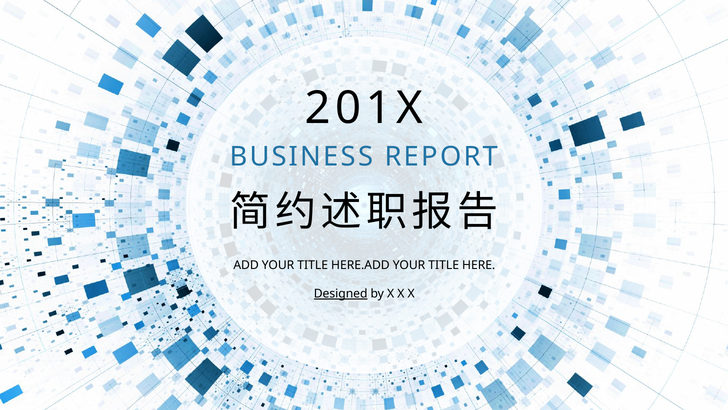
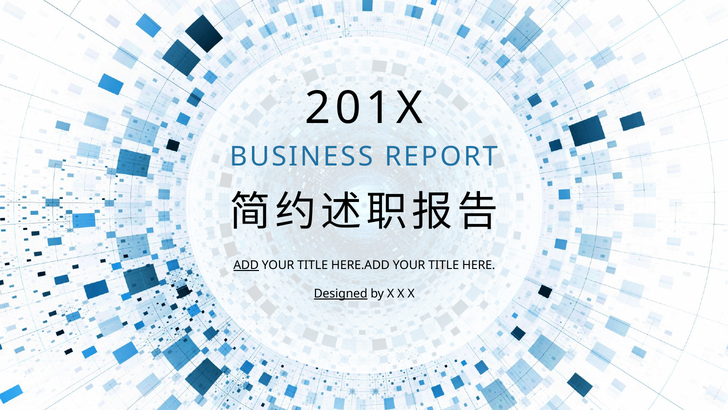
ADD underline: none -> present
